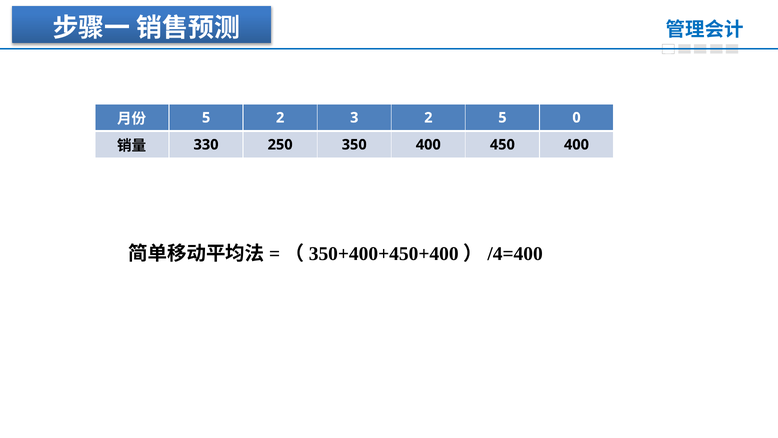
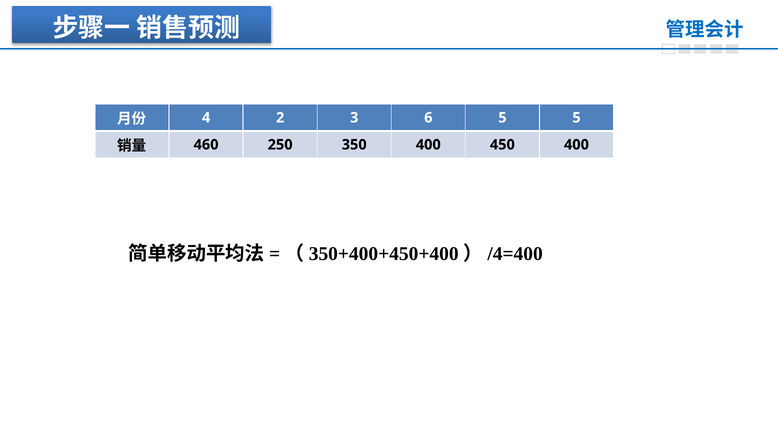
5 at (206, 118): 5 -> 4
3 2: 2 -> 6
5 0: 0 -> 5
330: 330 -> 460
